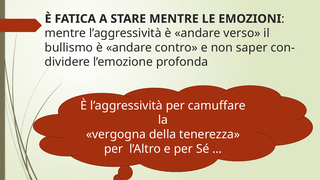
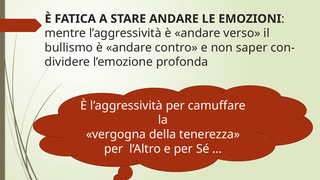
STARE MENTRE: MENTRE -> ANDARE
